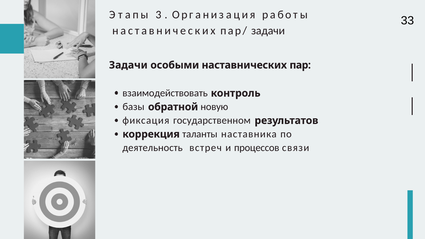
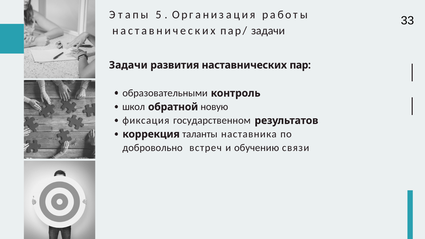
3: 3 -> 5
особыми: особыми -> развития
взаимодействовать: взаимодействовать -> образовательными
базы: базы -> школ
деятельность: деятельность -> добровольно
процессов: процессов -> обучению
